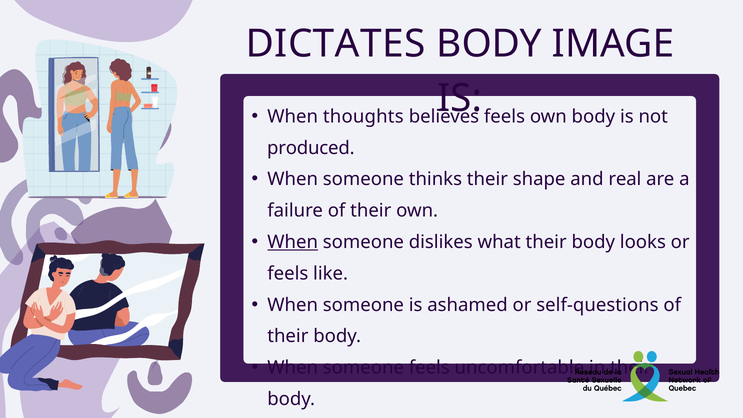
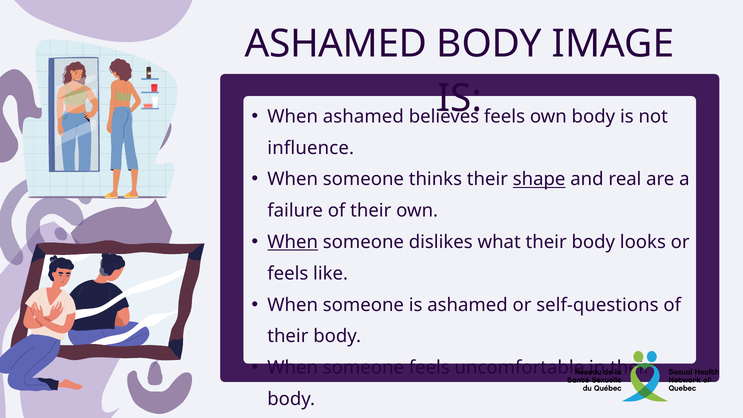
DICTATES at (336, 44): DICTATES -> ASHAMED
When thoughts: thoughts -> ashamed
produced: produced -> influence
shape underline: none -> present
